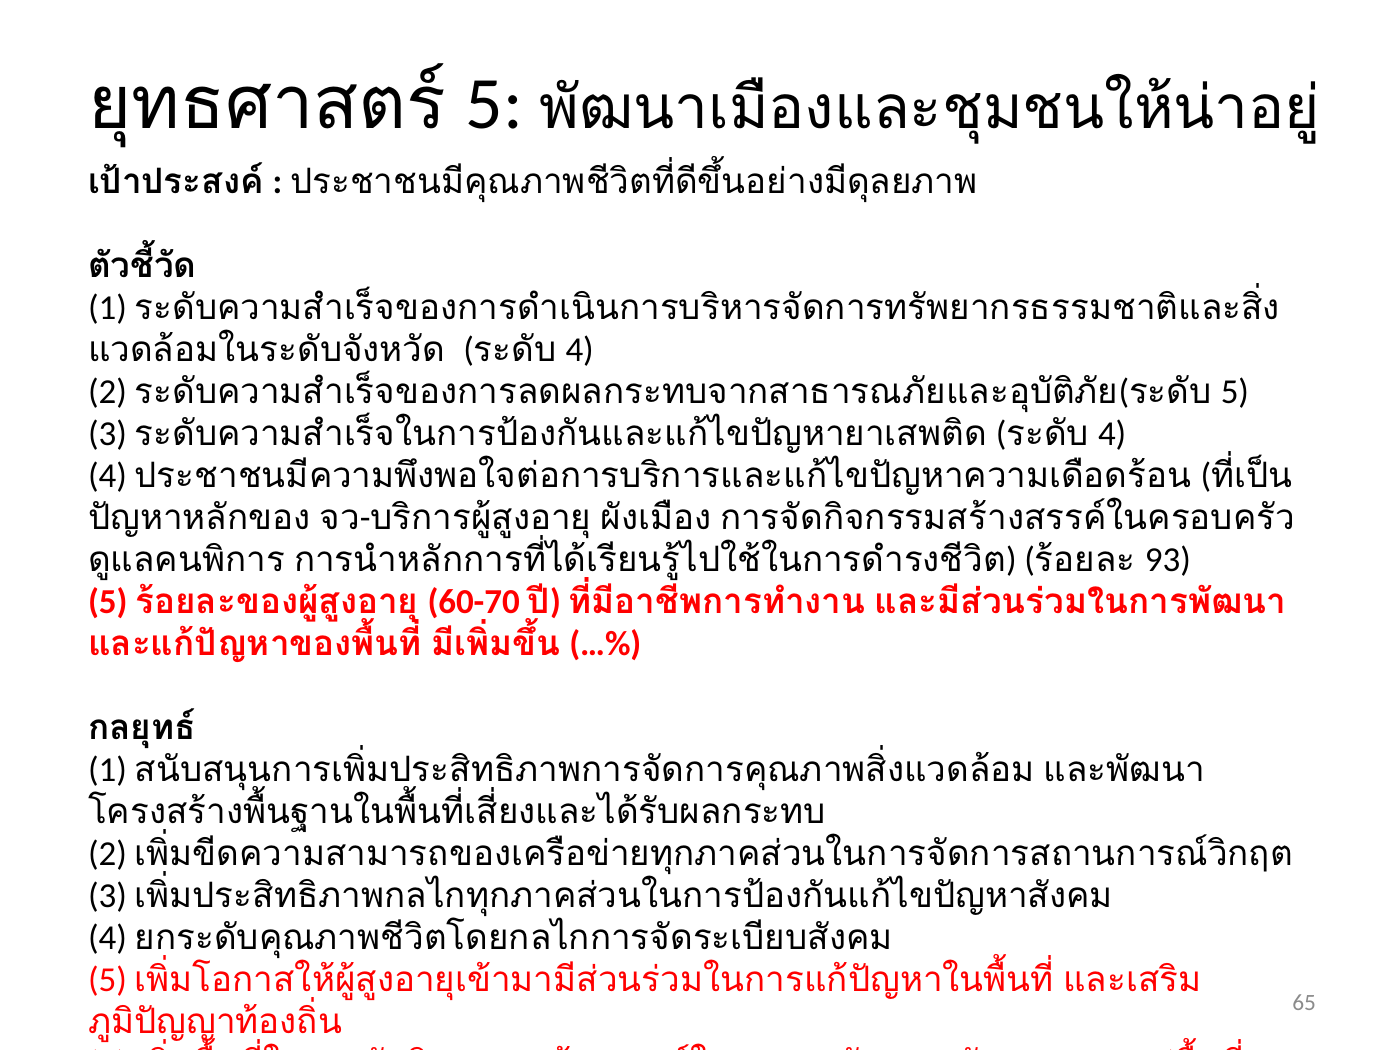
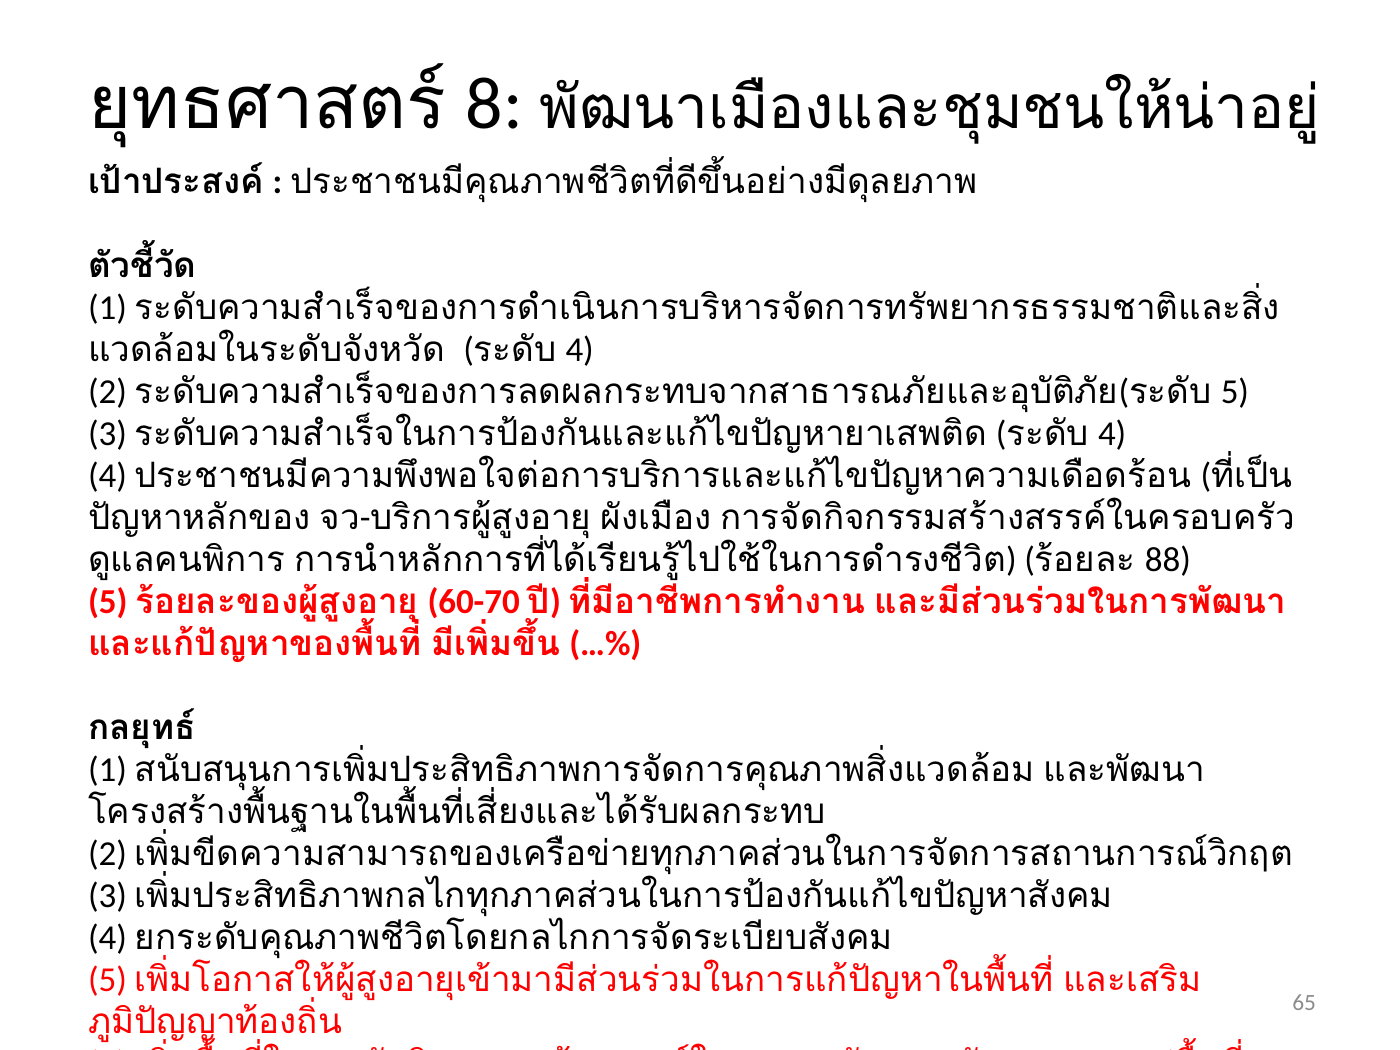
5 at (494, 104): 5 -> 8
93: 93 -> 88
